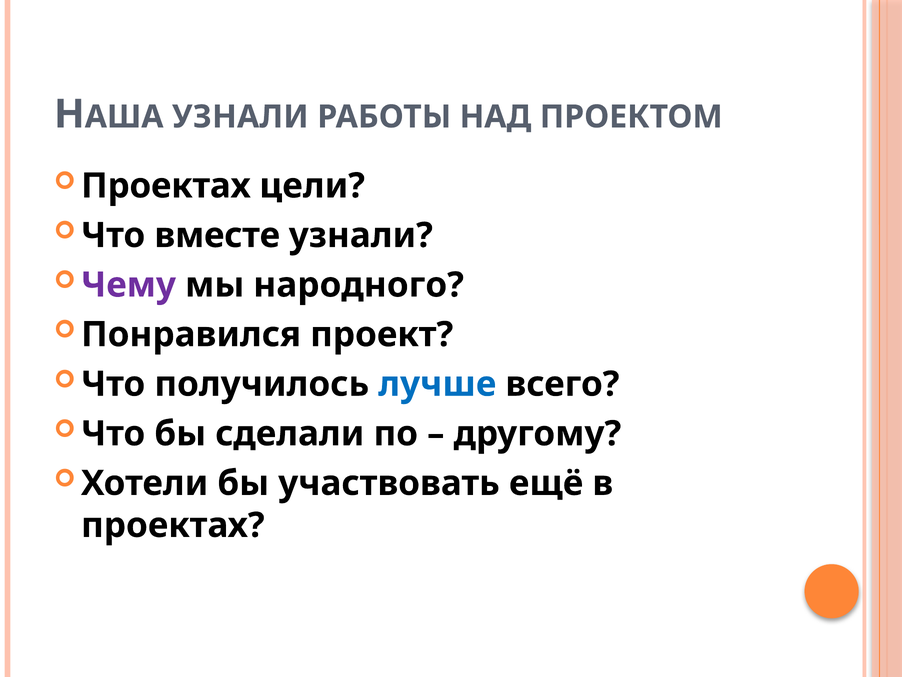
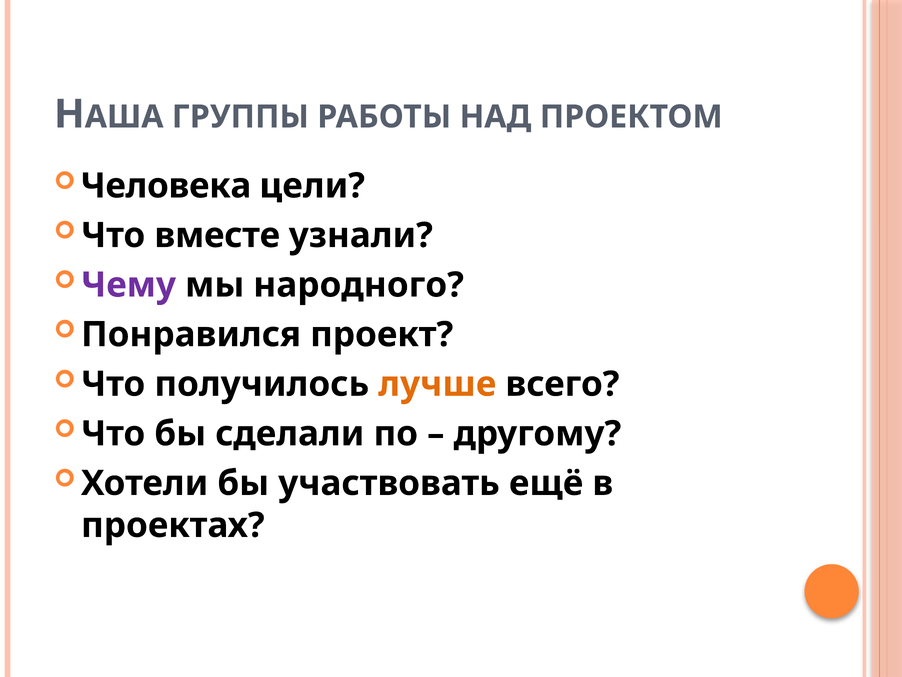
УЗНАЛИ at (240, 117): УЗНАЛИ -> ГРУППЫ
Проектах at (166, 186): Проектах -> Человека
лучше colour: blue -> orange
